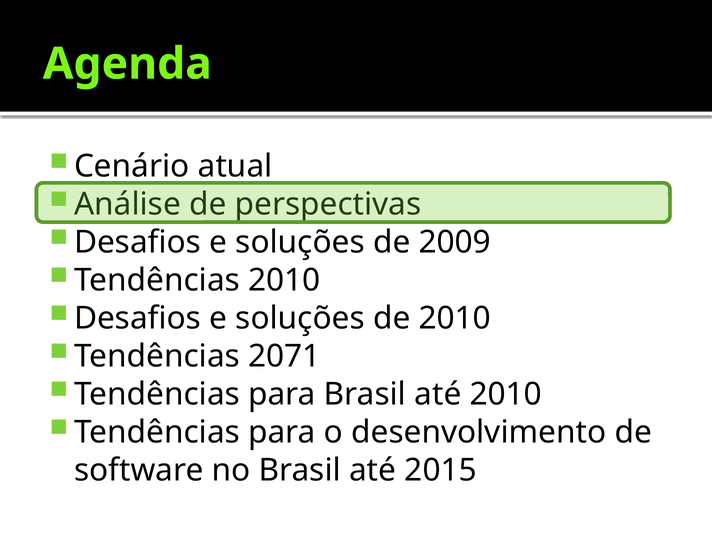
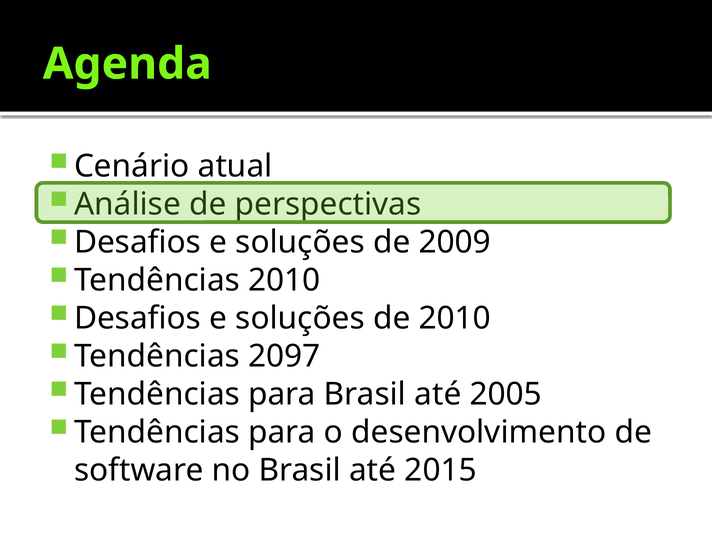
2071: 2071 -> 2097
até 2010: 2010 -> 2005
